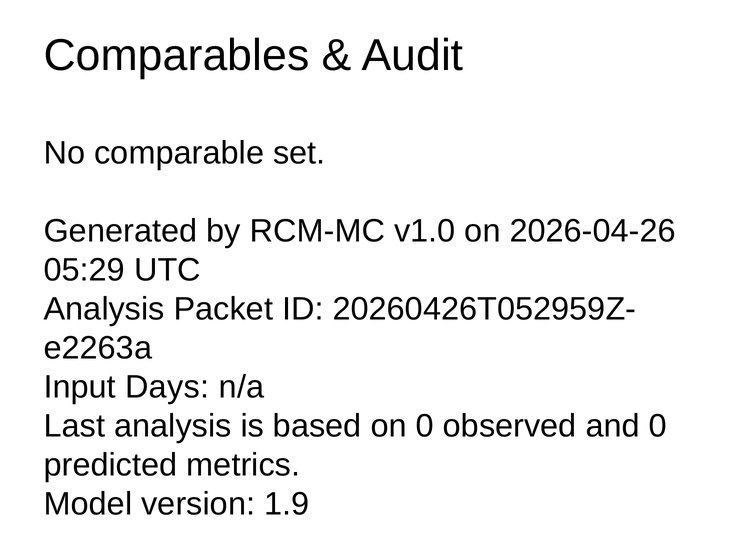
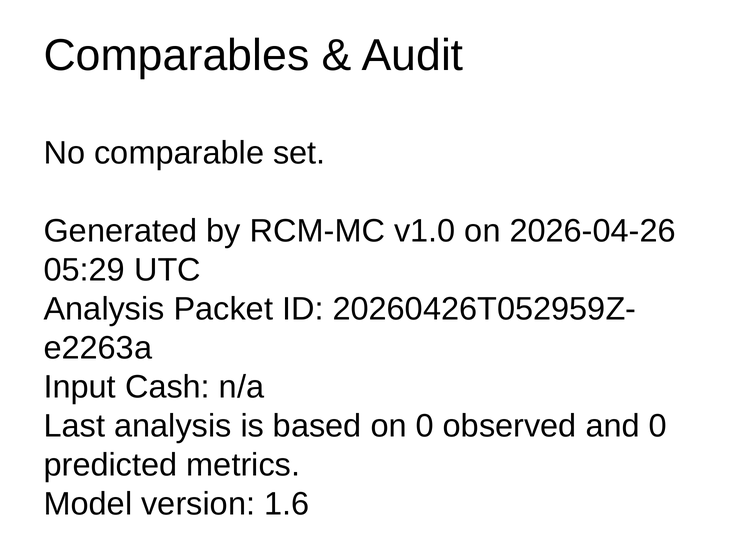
Days: Days -> Cash
1.9: 1.9 -> 1.6
